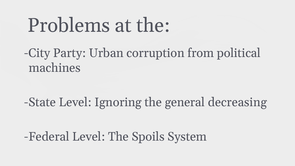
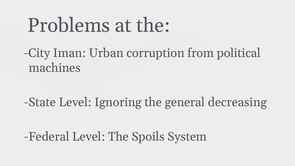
Party: Party -> Iman
